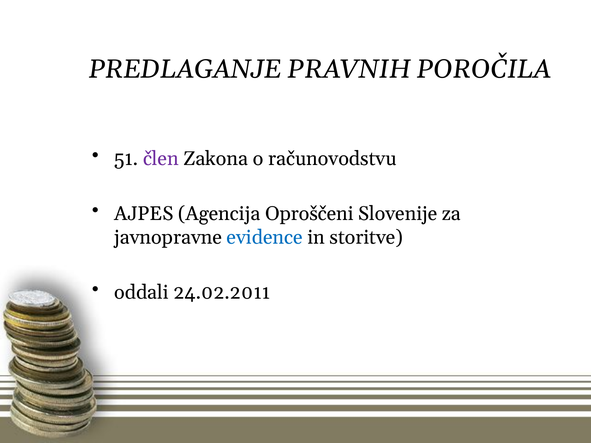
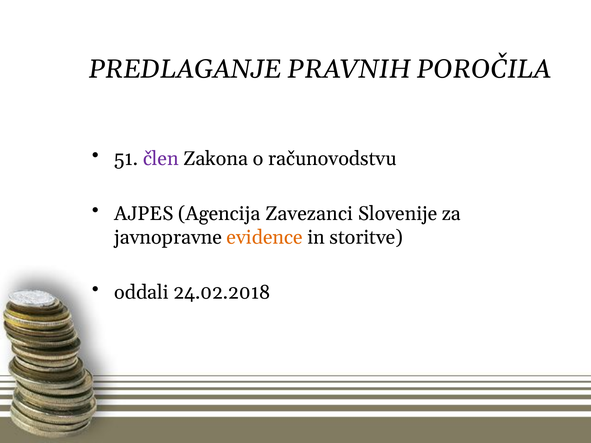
Oproščeni: Oproščeni -> Zavezanci
evidence colour: blue -> orange
24.02.2011: 24.02.2011 -> 24.02.2018
